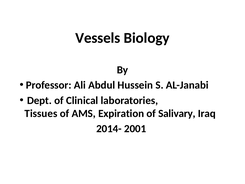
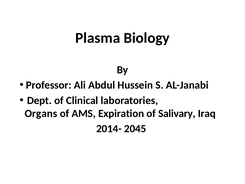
Vessels: Vessels -> Plasma
Tissues: Tissues -> Organs
2001: 2001 -> 2045
